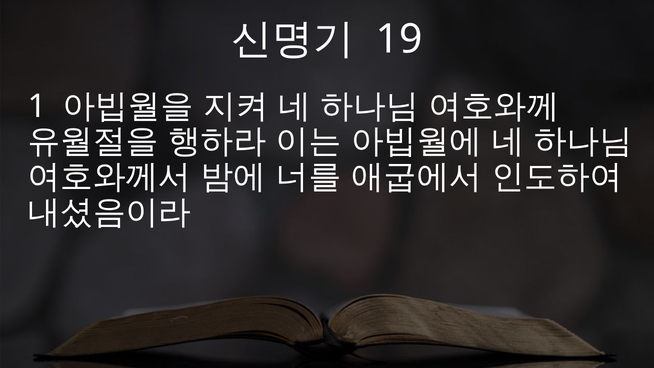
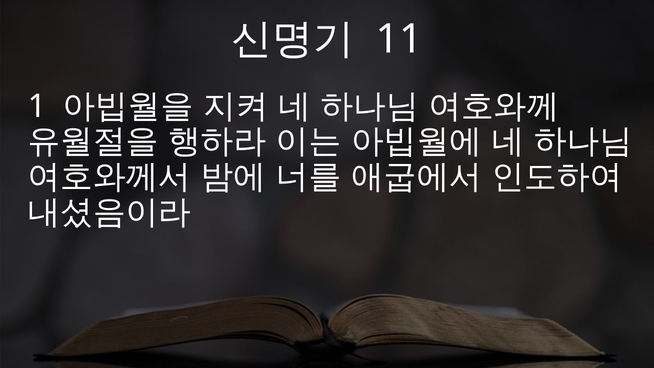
19: 19 -> 11
